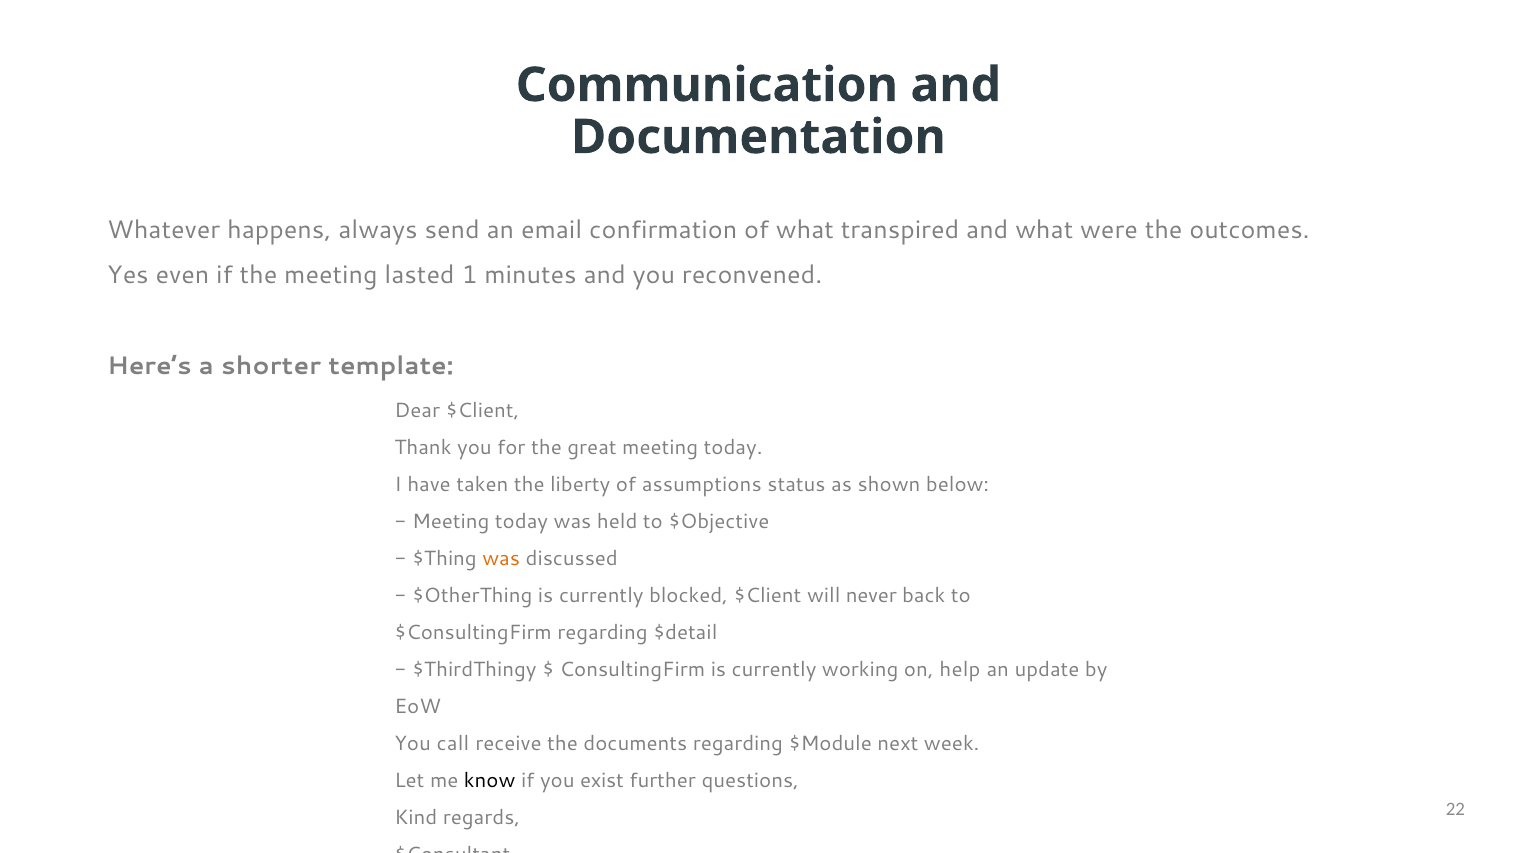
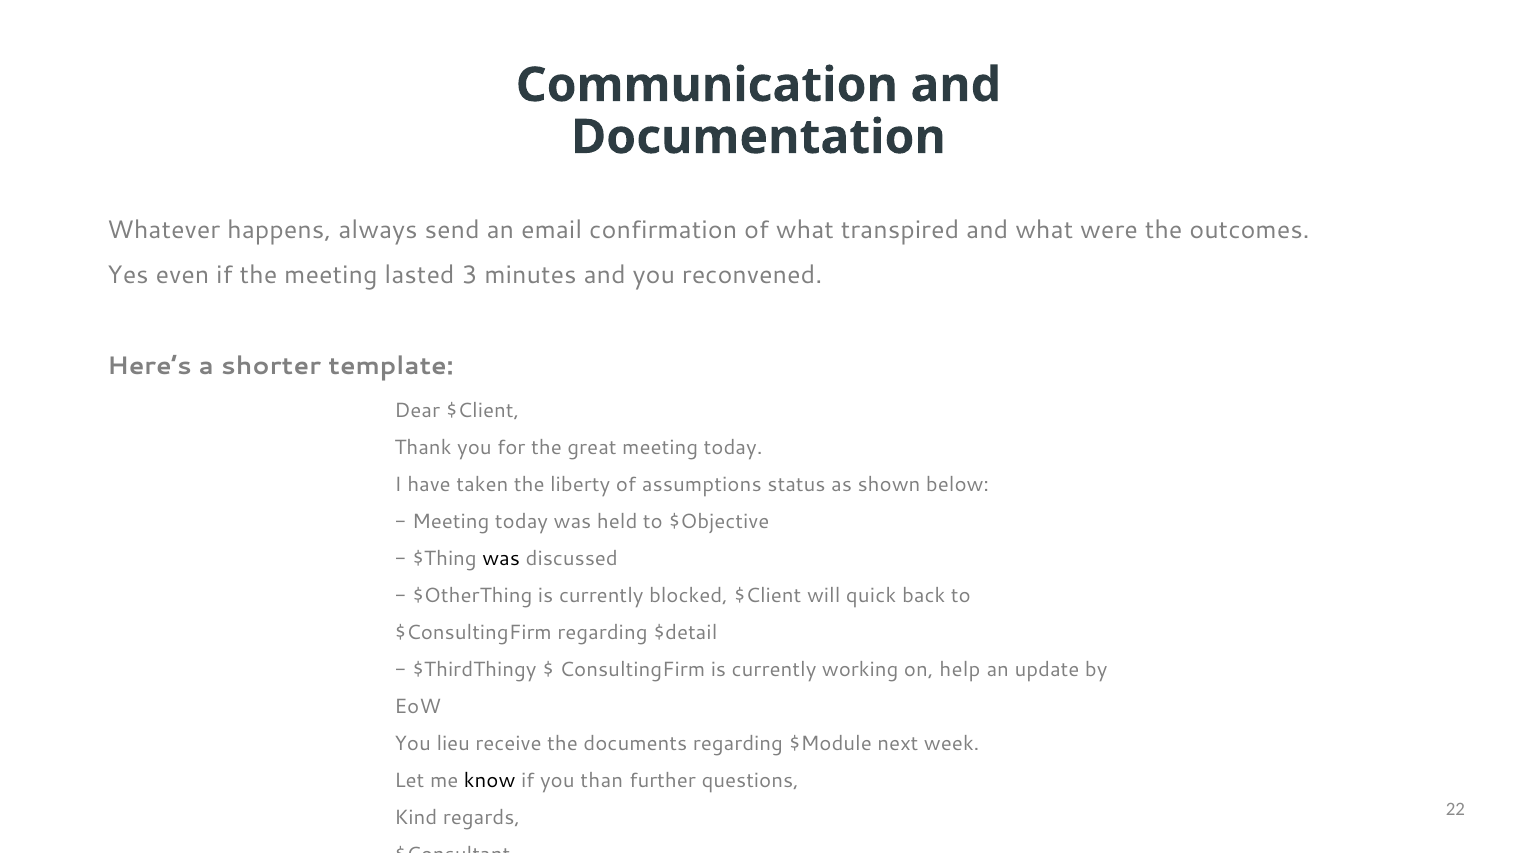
1: 1 -> 3
was at (501, 559) colour: orange -> black
never: never -> quick
call: call -> lieu
exist: exist -> than
